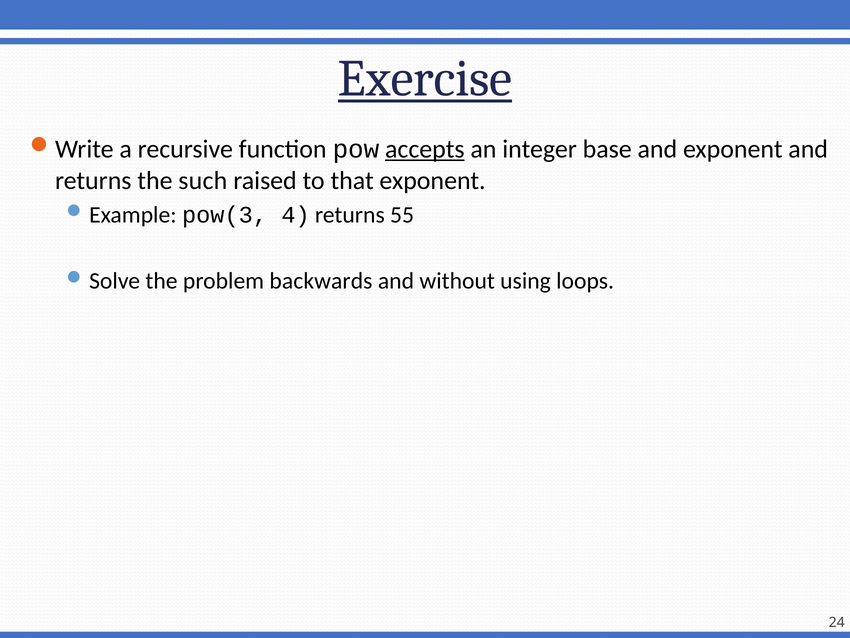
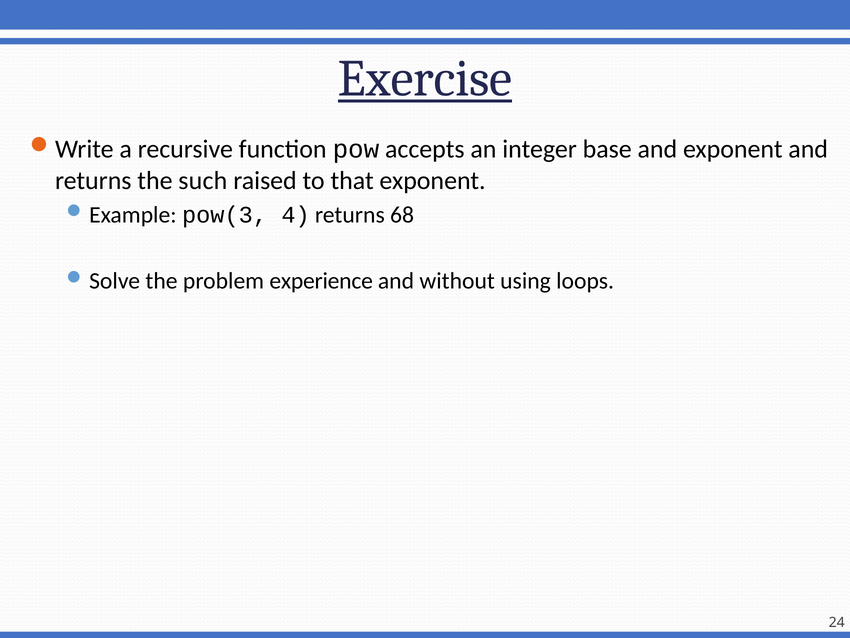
accepts underline: present -> none
55: 55 -> 68
backwards: backwards -> experience
